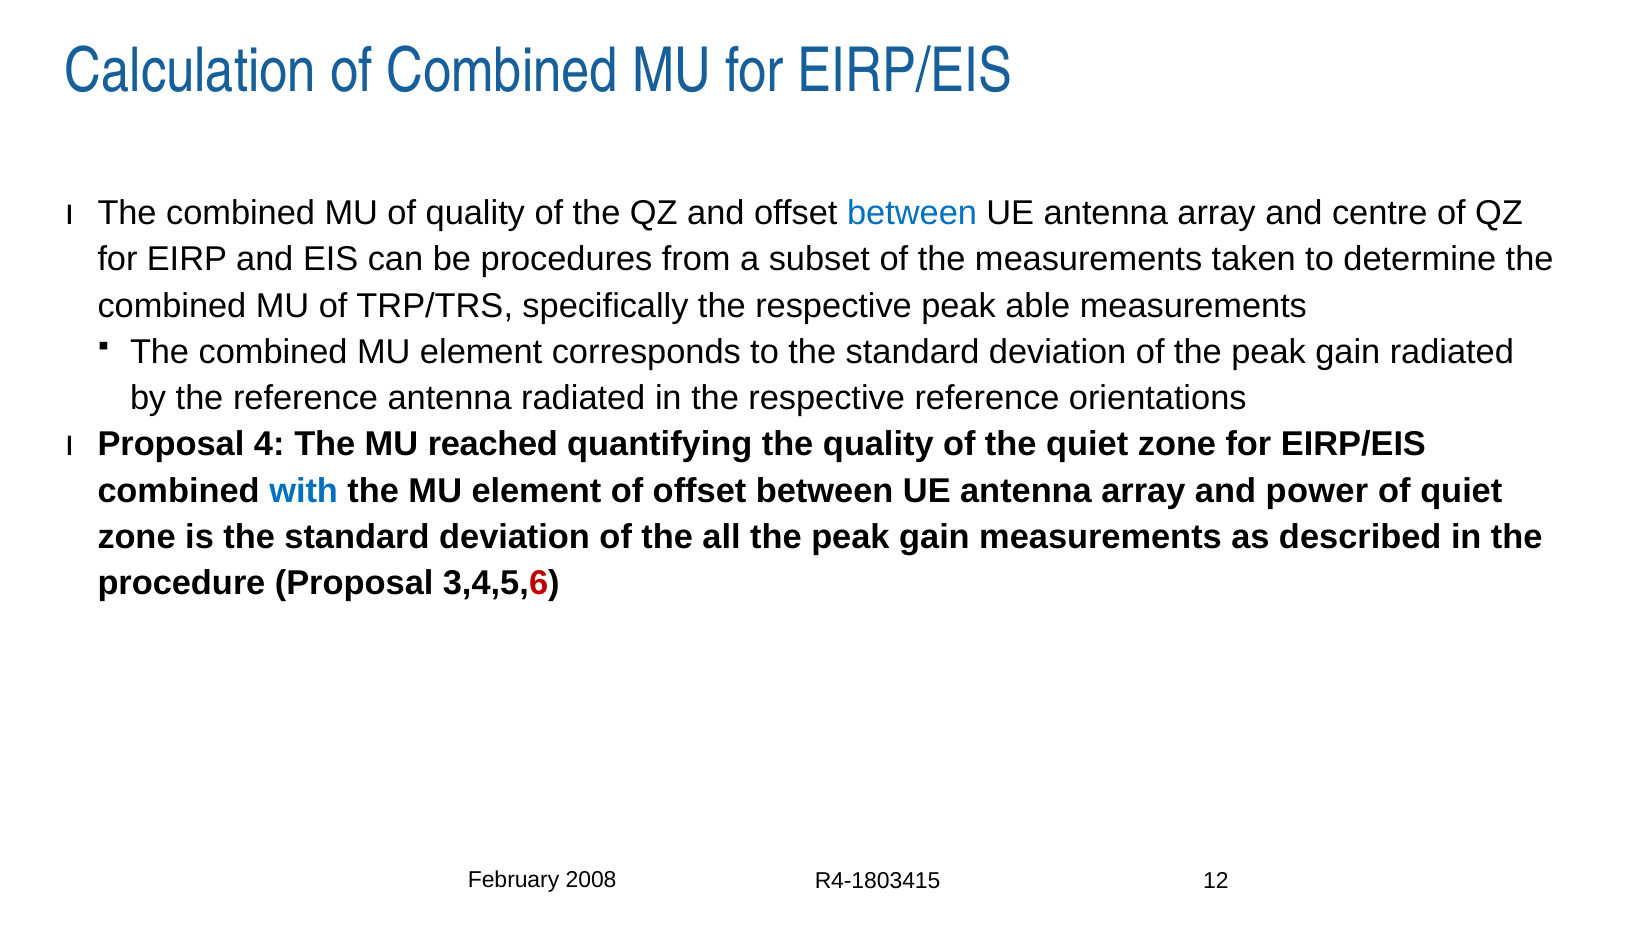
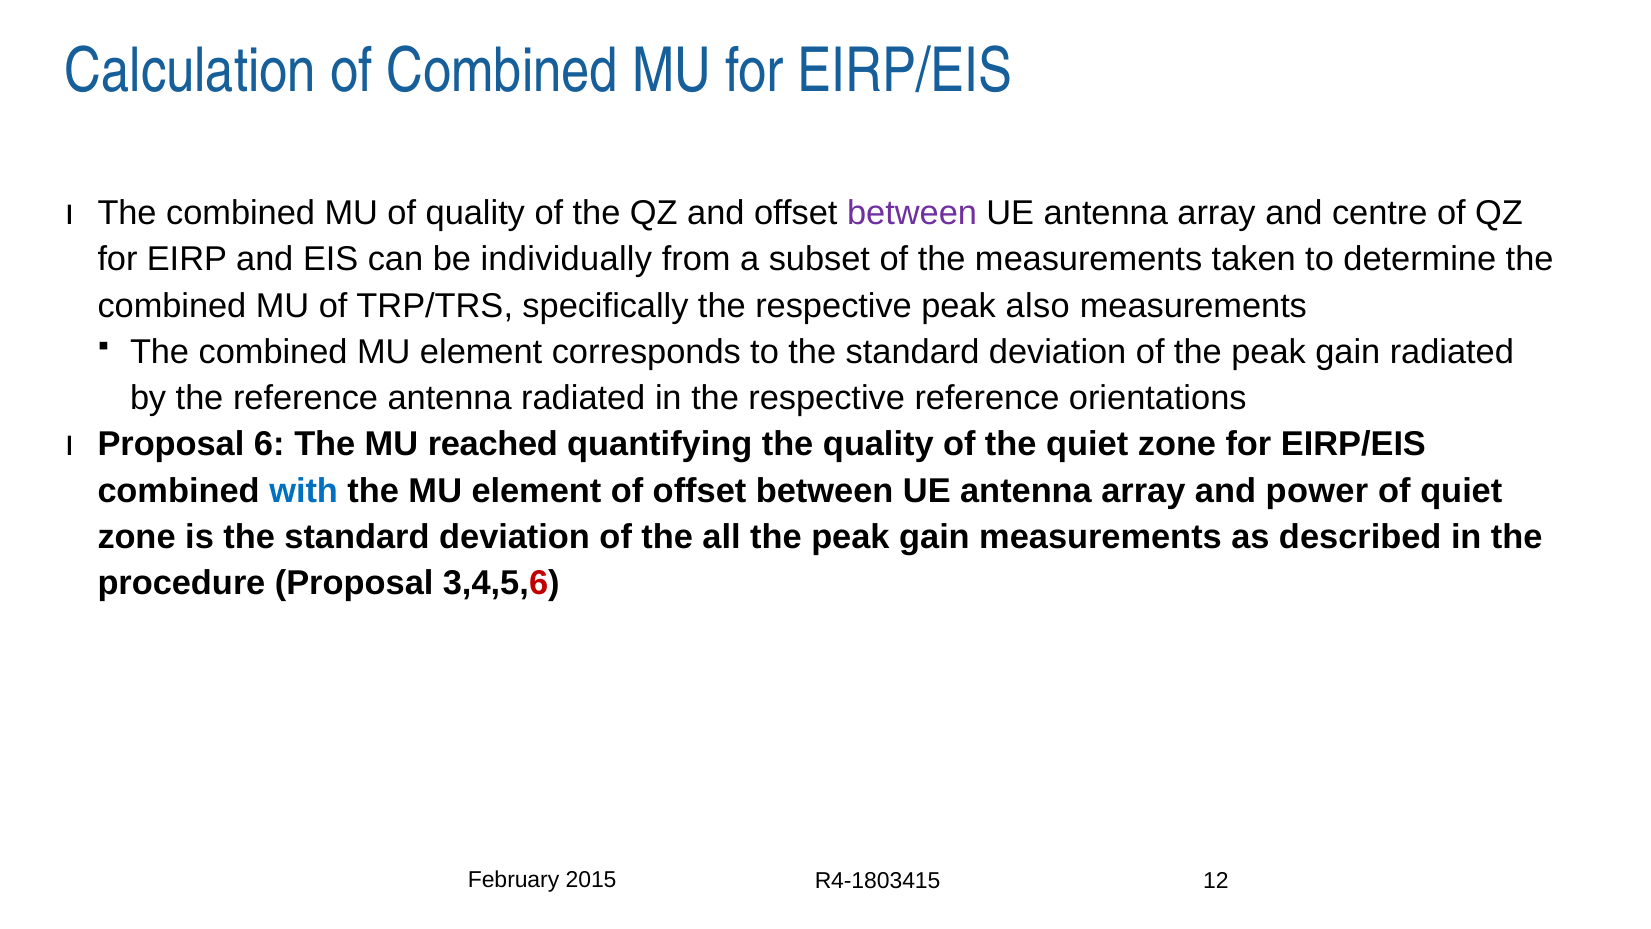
between at (912, 213) colour: blue -> purple
procedures: procedures -> individually
able: able -> also
4: 4 -> 6
2008: 2008 -> 2015
